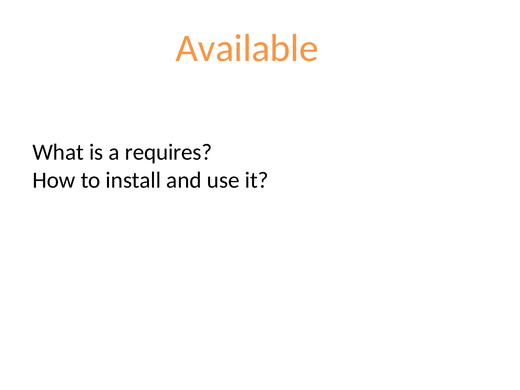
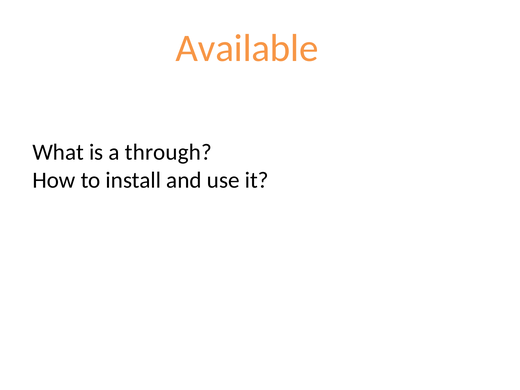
requires: requires -> through
